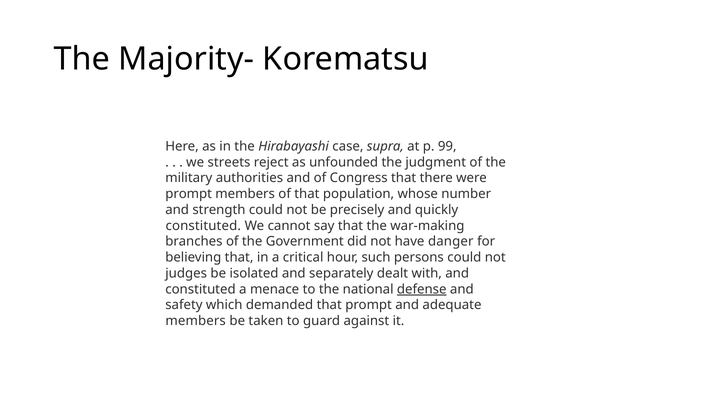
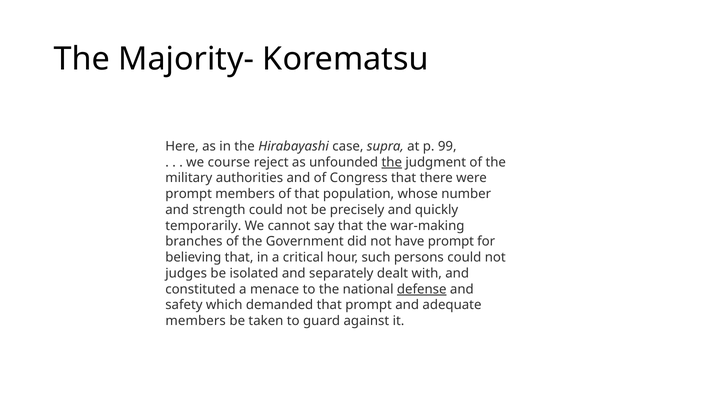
streets: streets -> course
the at (392, 162) underline: none -> present
constituted at (203, 226): constituted -> temporarily
have danger: danger -> prompt
